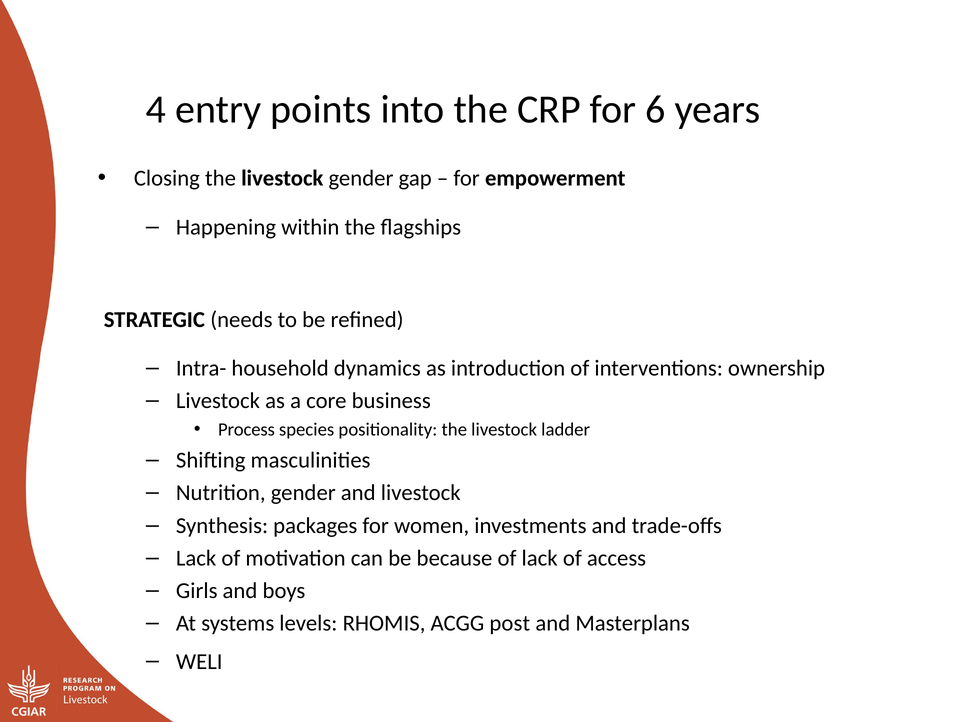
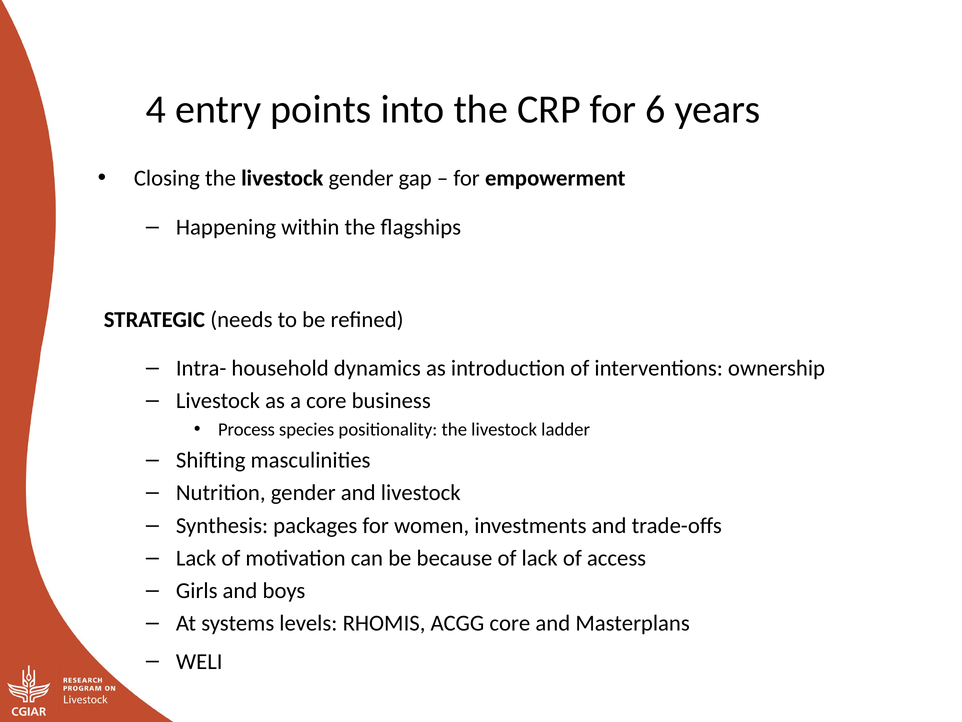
ACGG post: post -> core
